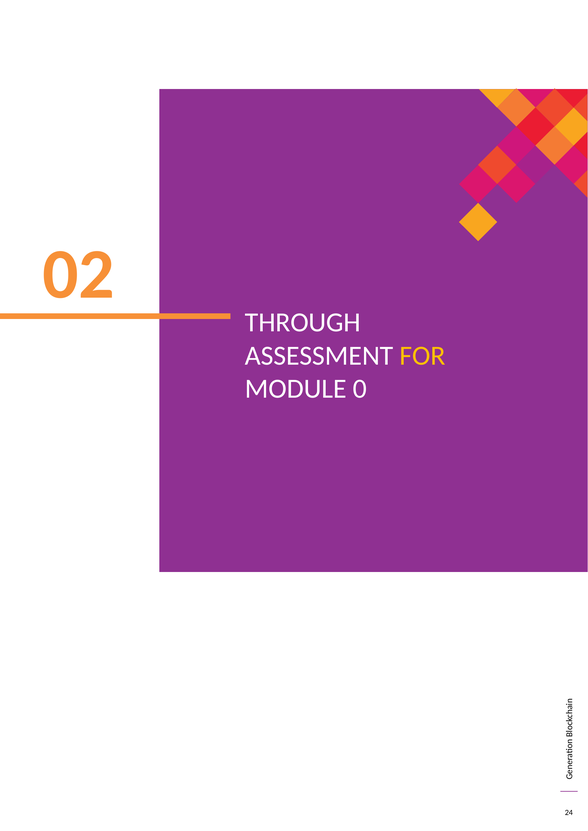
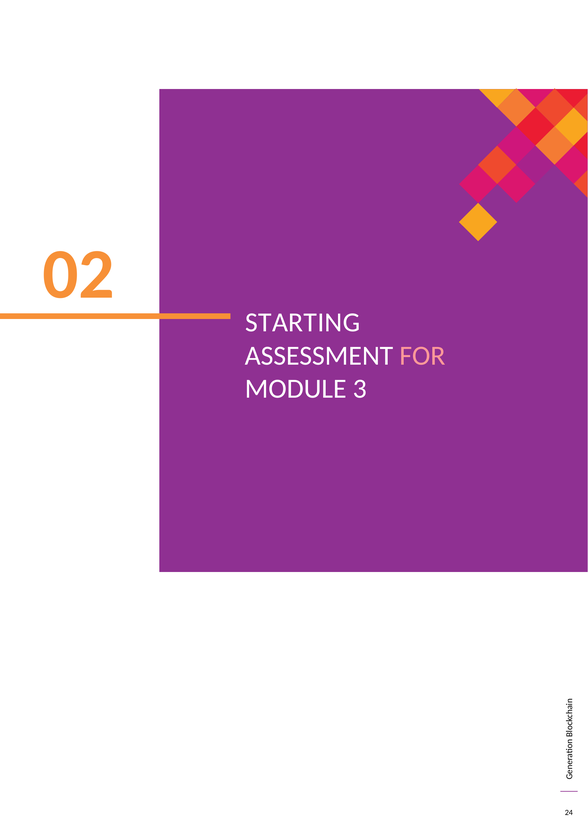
THROUGH: THROUGH -> STARTING
FOR colour: yellow -> pink
0: 0 -> 3
